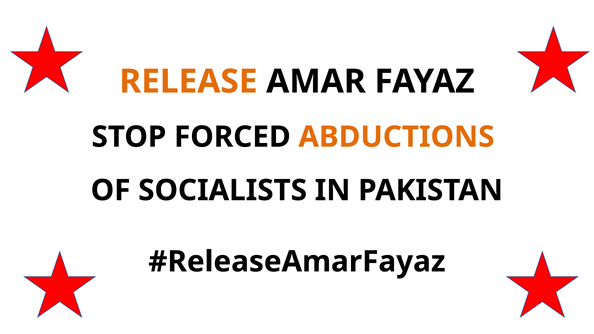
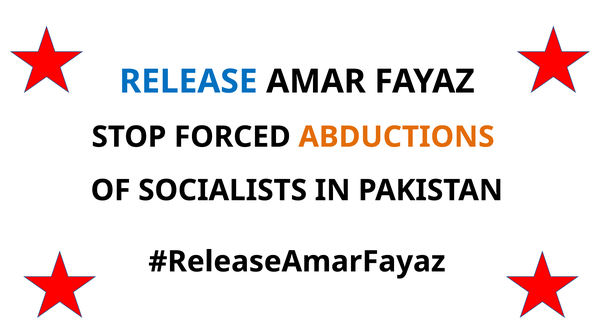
RELEASE colour: orange -> blue
